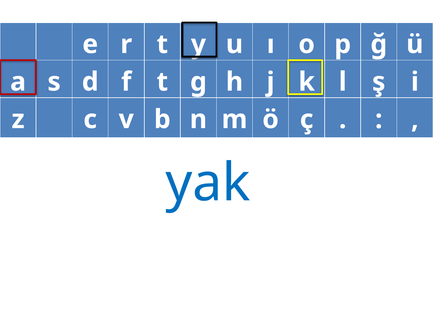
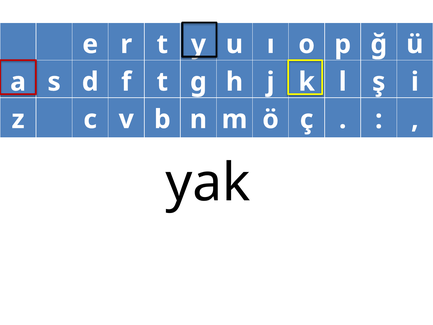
yak colour: blue -> black
